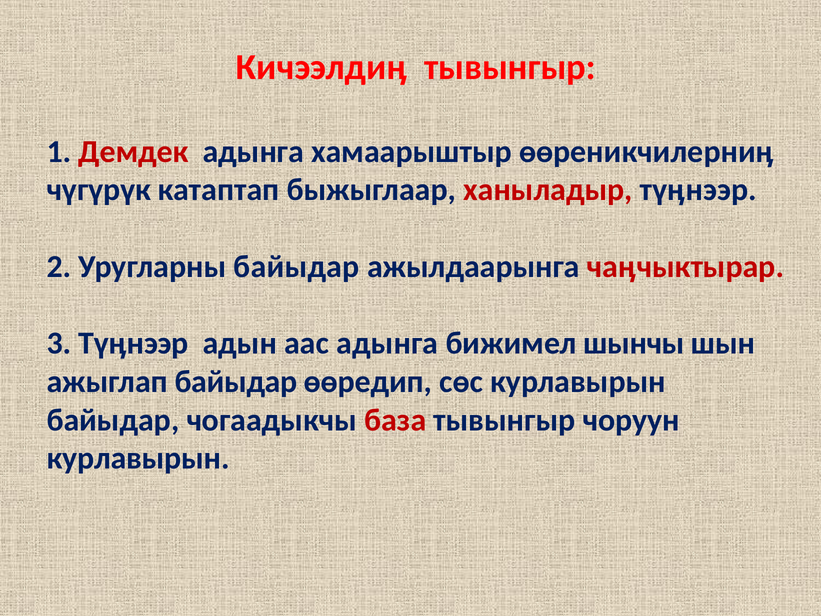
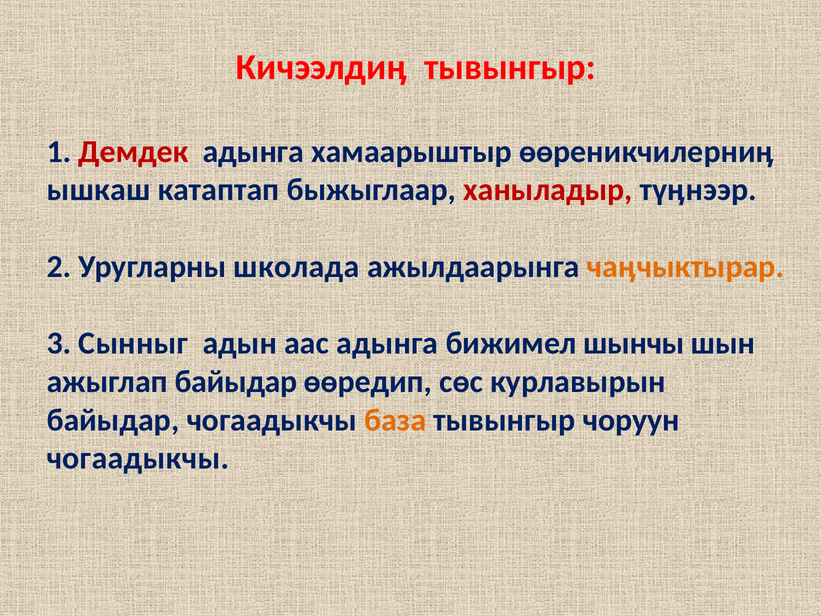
чүгүрүк: чүгүрүк -> ышкаш
Уругларны байыдар: байыдар -> школада
чаӊчыктырар colour: red -> orange
3 Түӊнээр: Түӊнээр -> Сынныг
база colour: red -> orange
курлавырын at (138, 458): курлавырын -> чогаадыкчы
